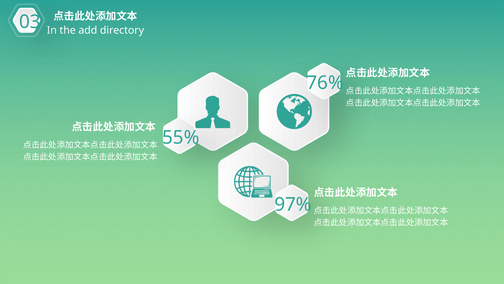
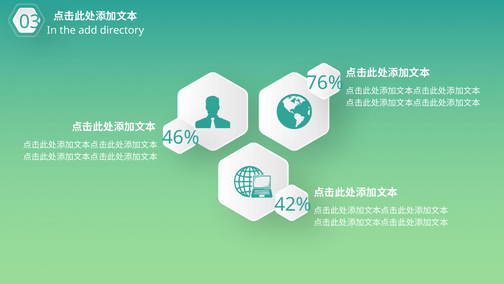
55%: 55% -> 46%
97%: 97% -> 42%
